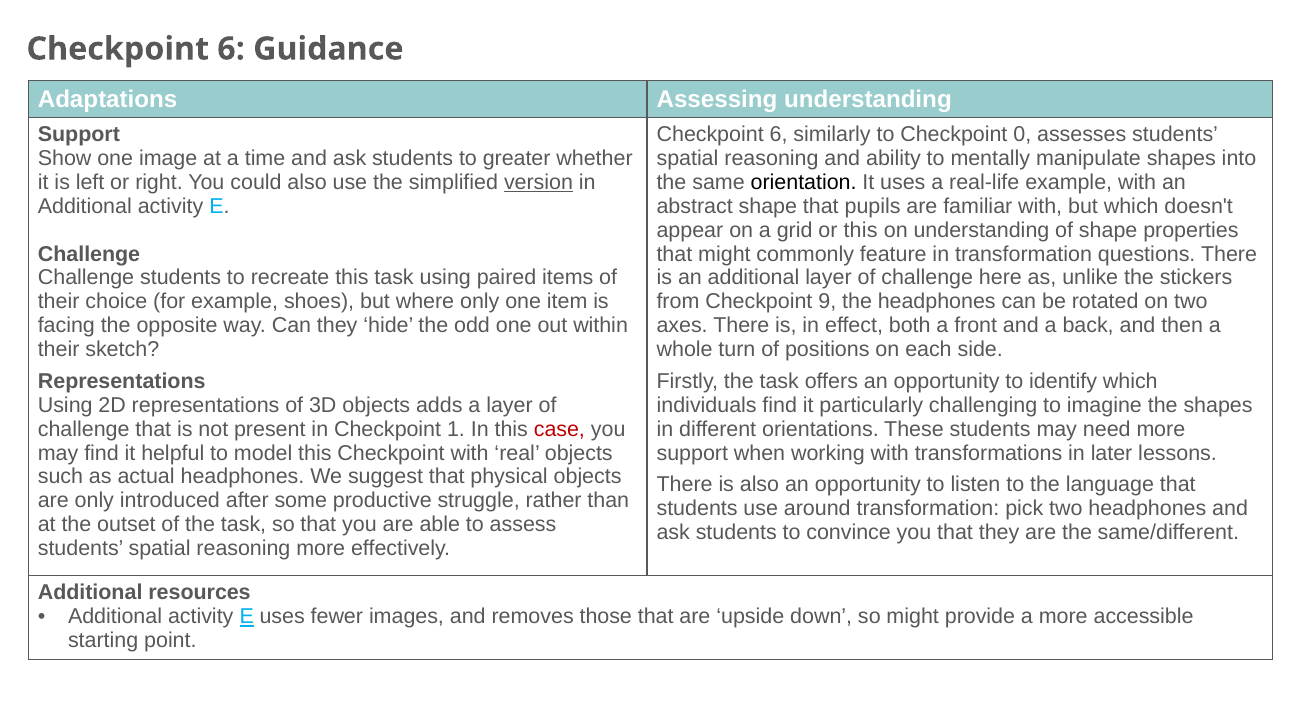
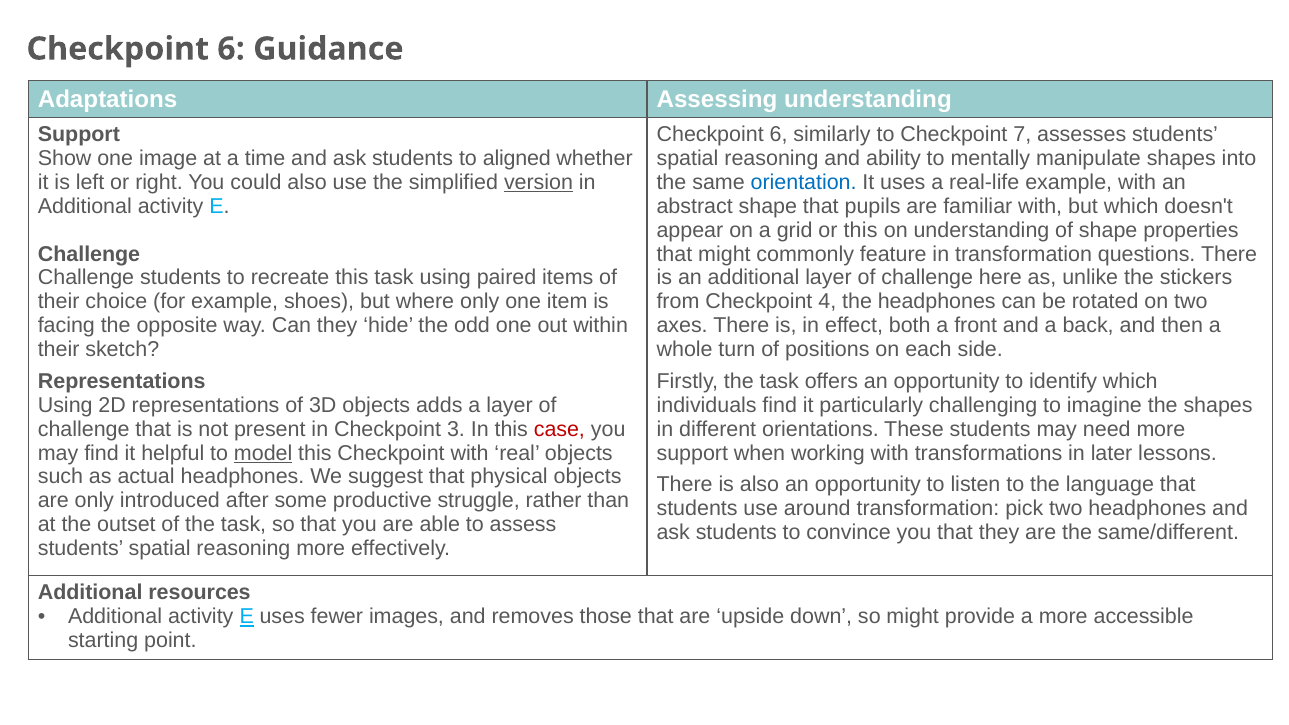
0: 0 -> 7
greater: greater -> aligned
orientation colour: black -> blue
9: 9 -> 4
1: 1 -> 3
model underline: none -> present
